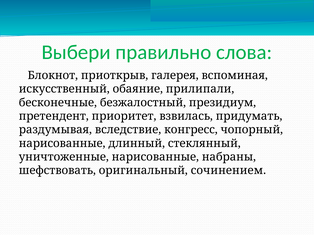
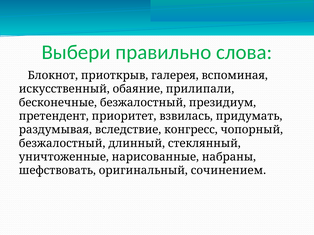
нарисованные at (62, 144): нарисованные -> безжалостный
